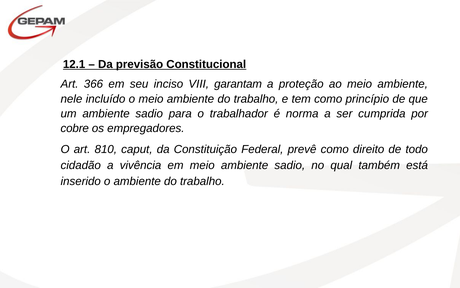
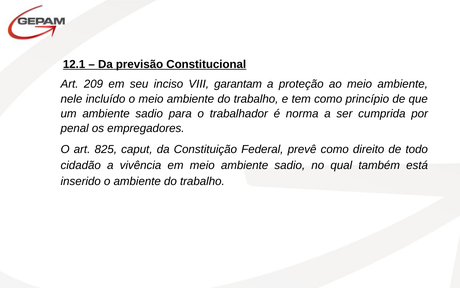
366: 366 -> 209
cobre: cobre -> penal
810: 810 -> 825
